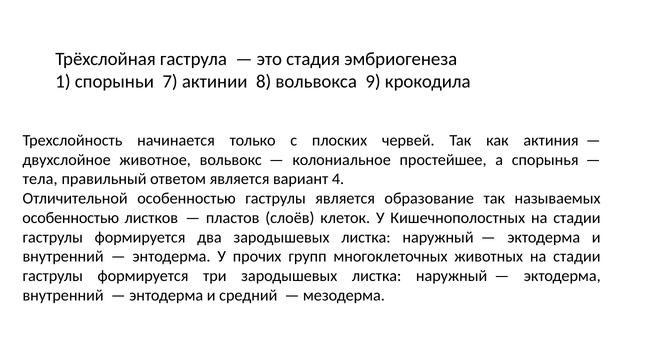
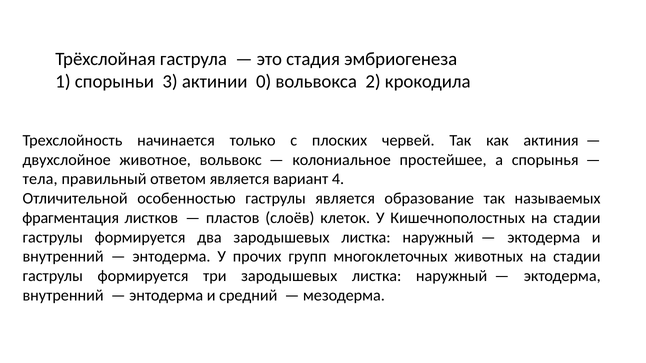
7: 7 -> 3
8: 8 -> 0
9: 9 -> 2
особенностью at (71, 218): особенностью -> фрагментация
